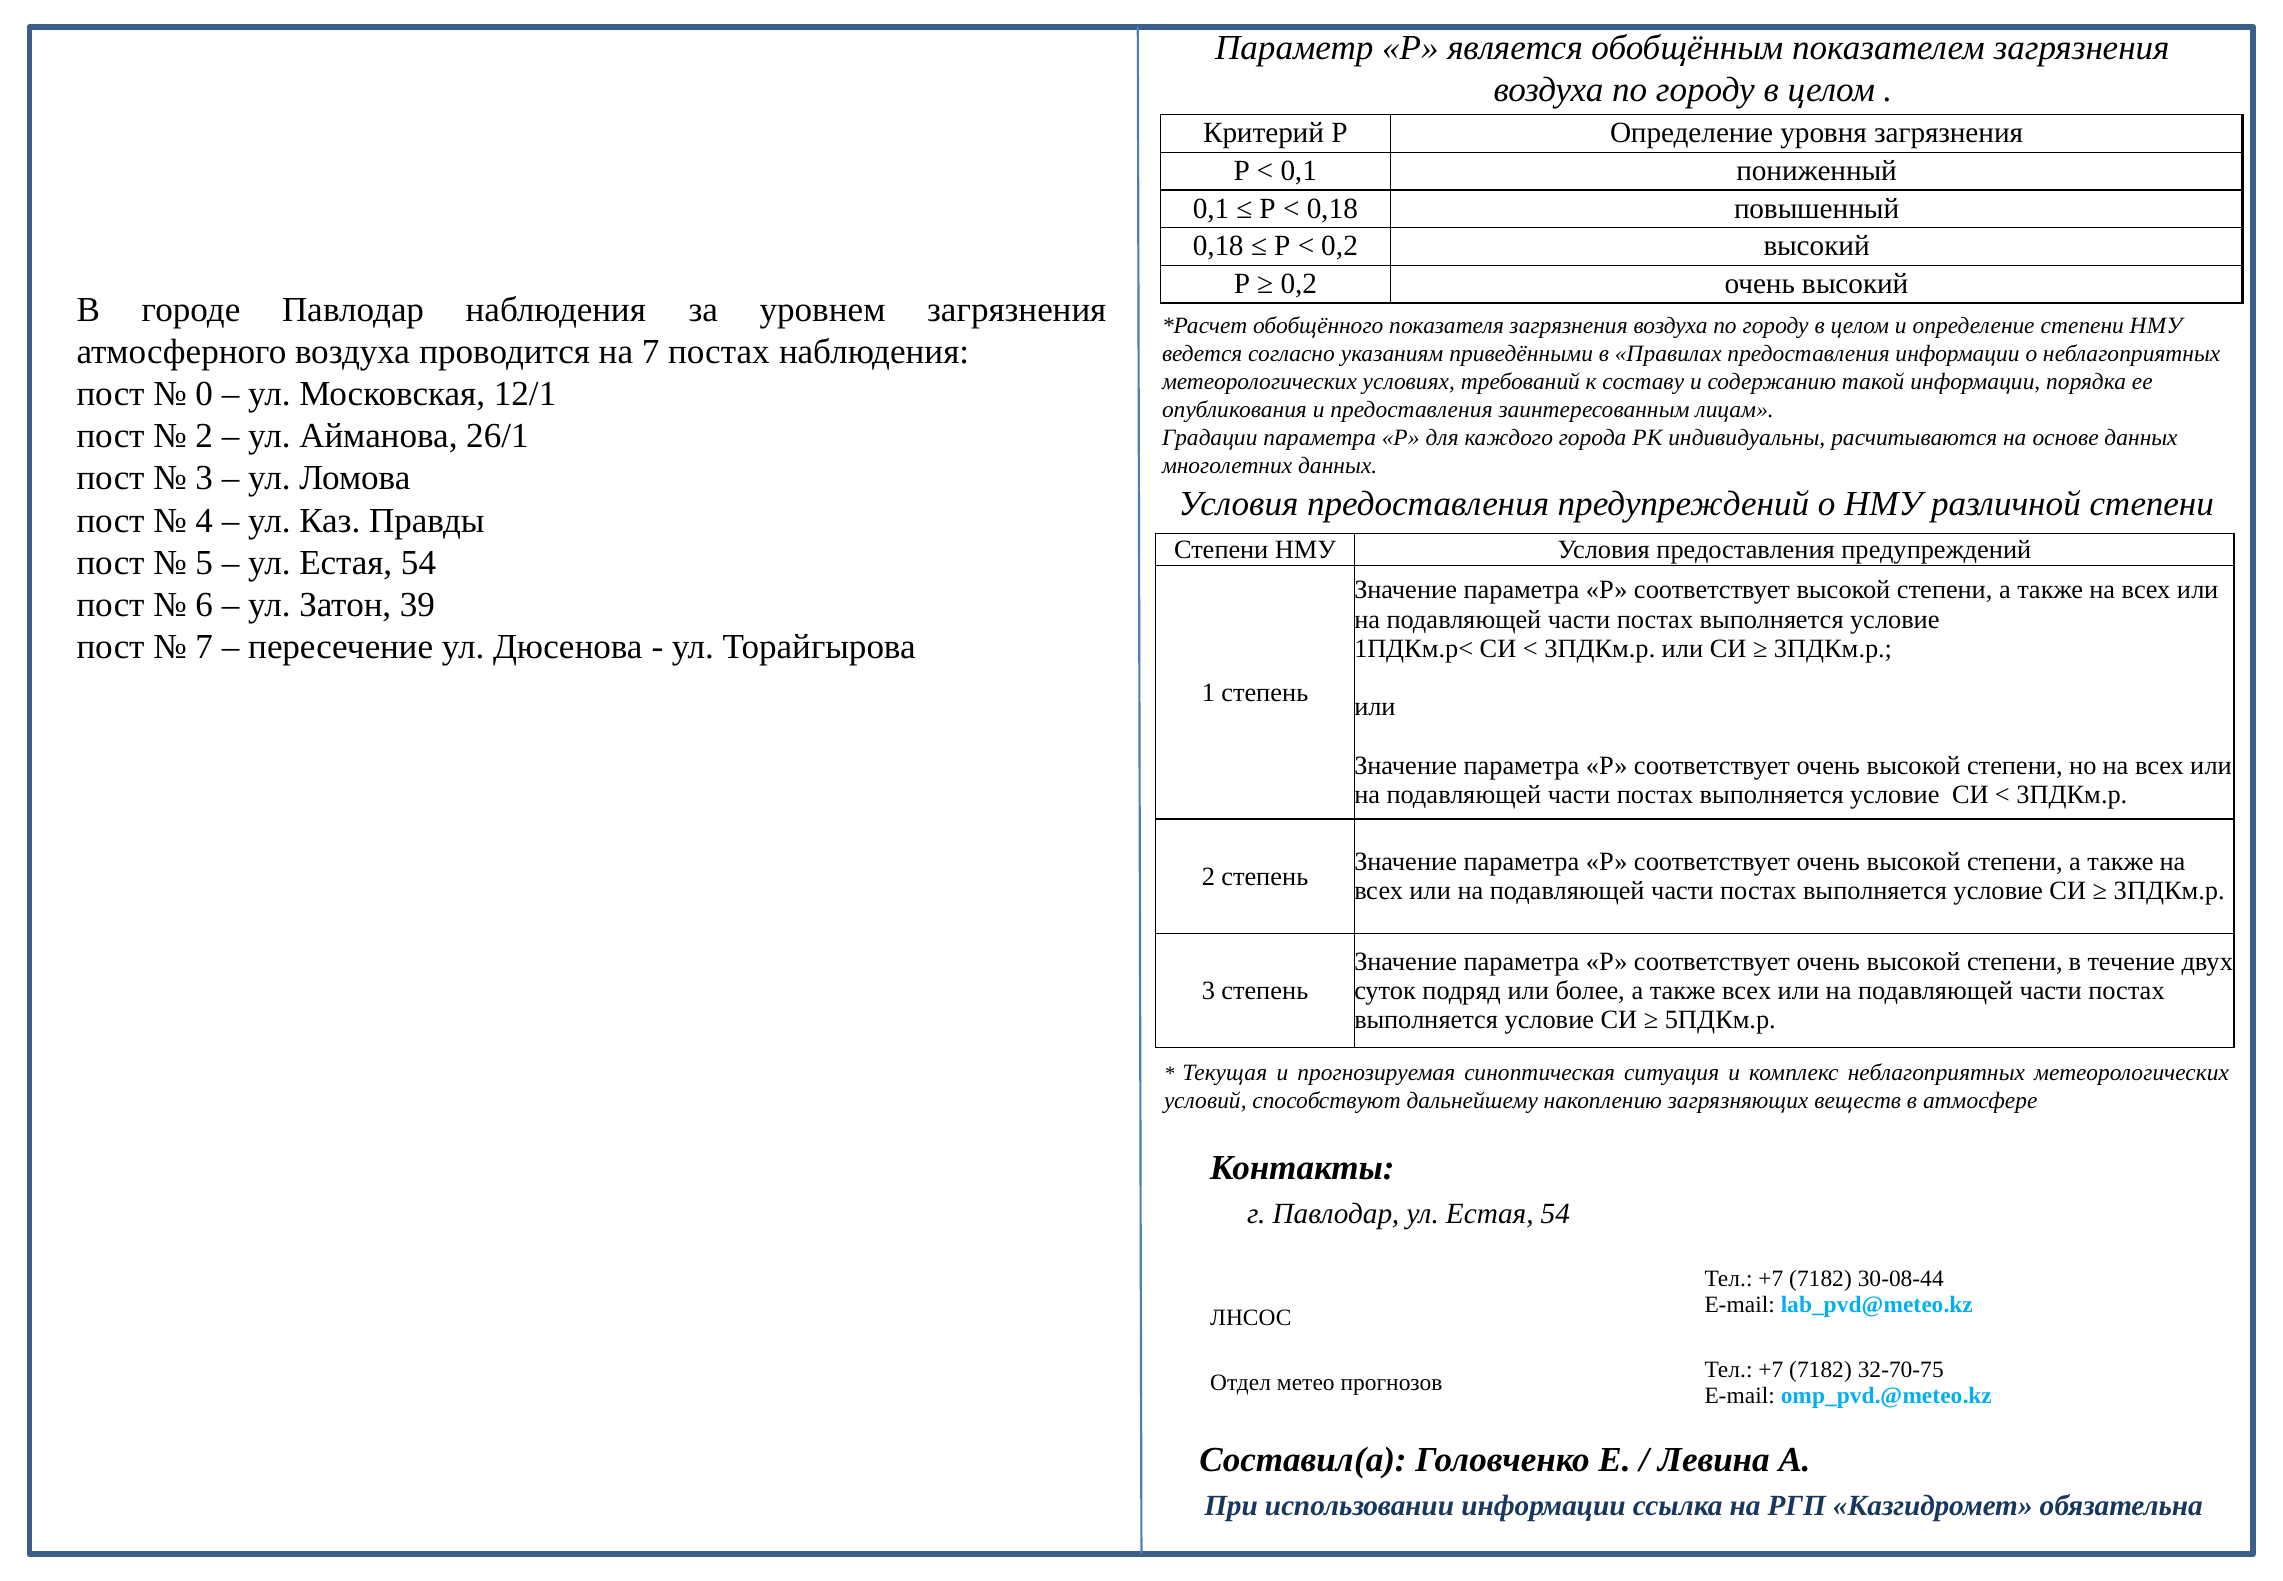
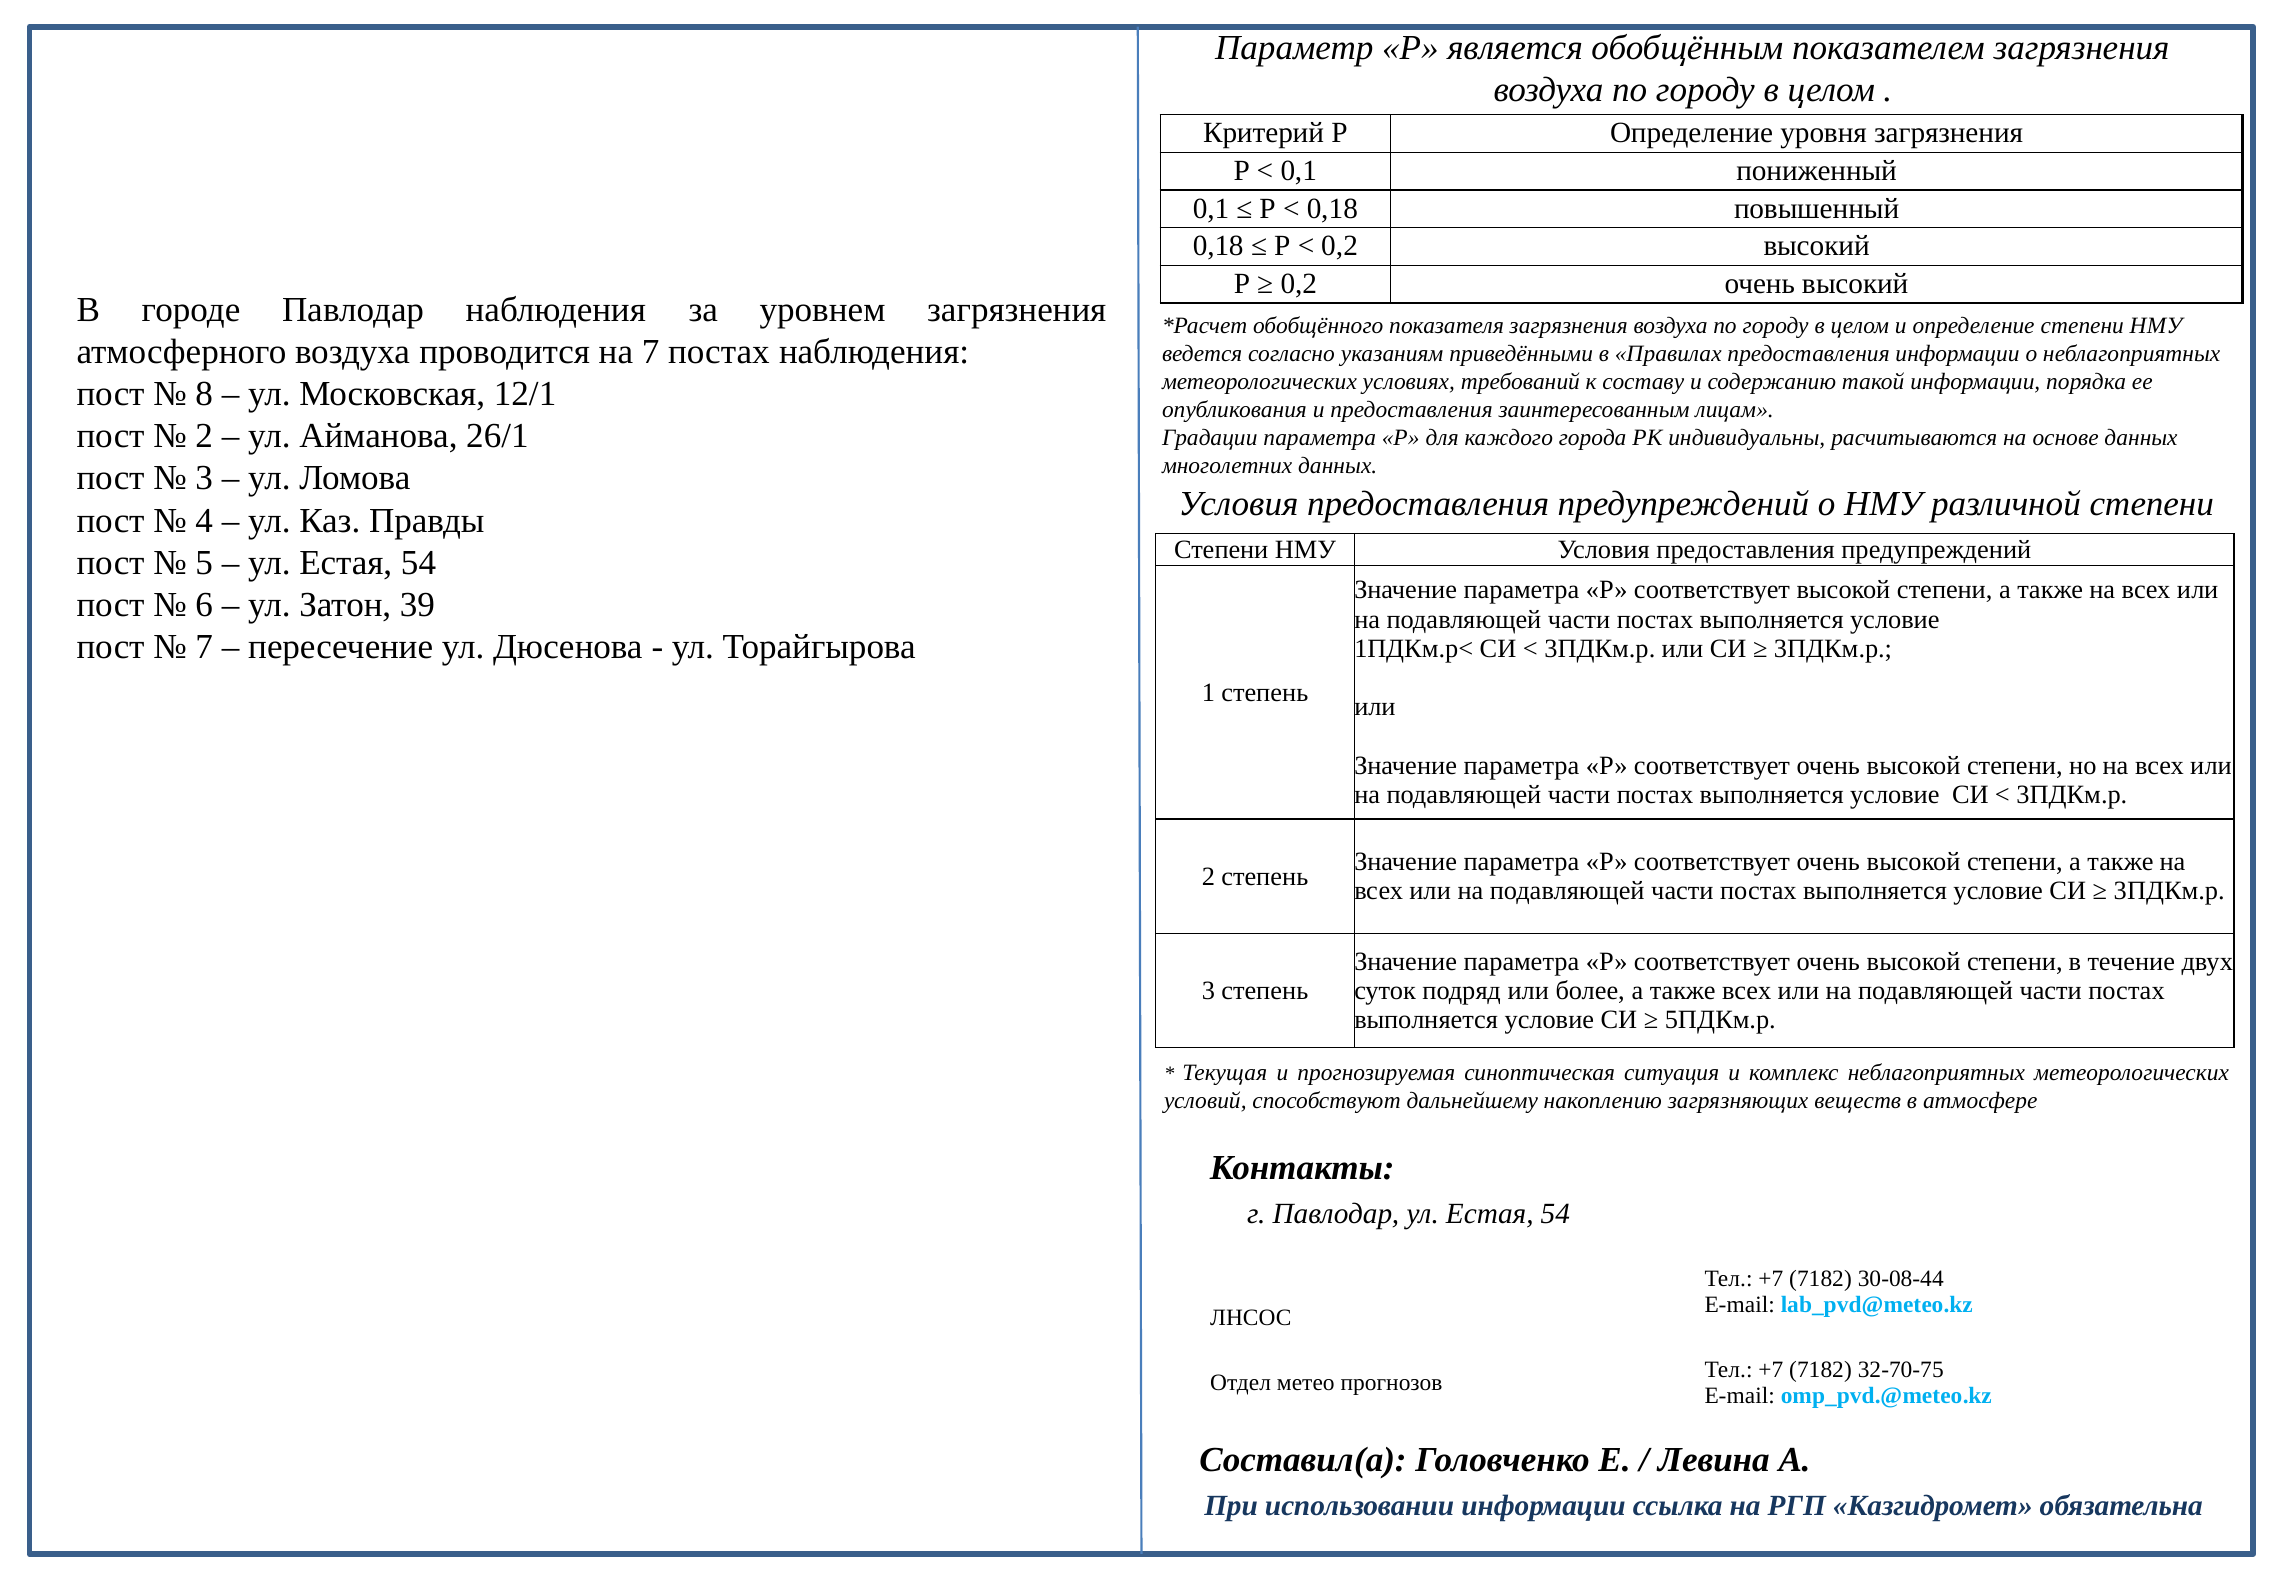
0: 0 -> 8
